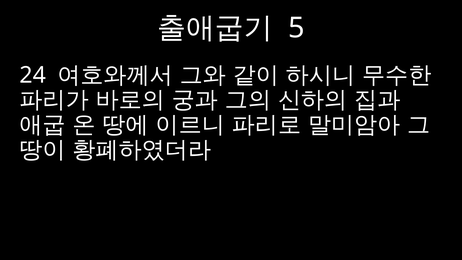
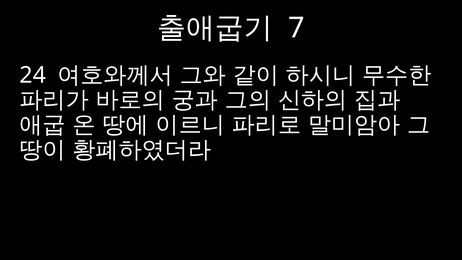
5: 5 -> 7
